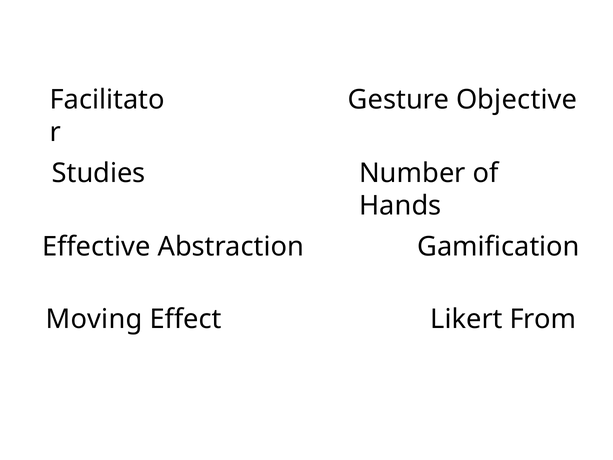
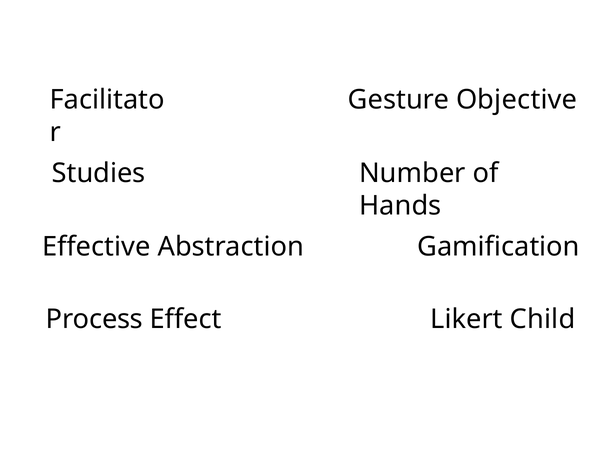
Moving: Moving -> Process
From: From -> Child
